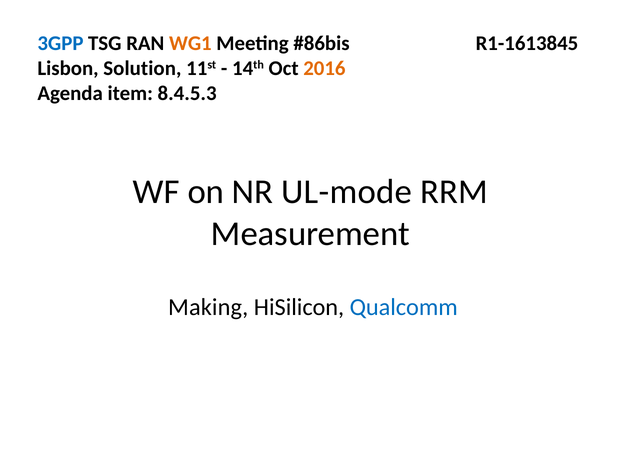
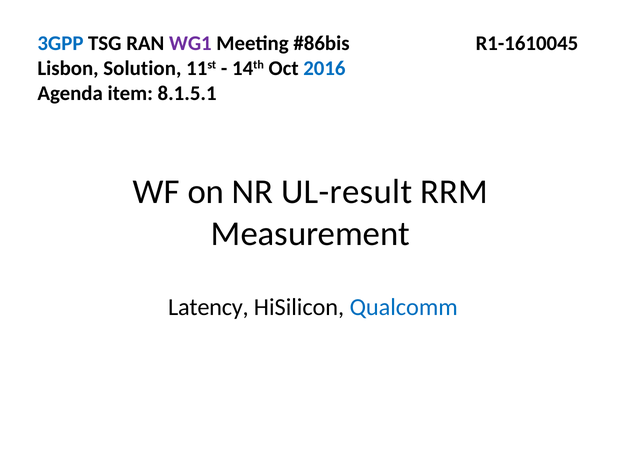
WG1 colour: orange -> purple
R1-1613845: R1-1613845 -> R1-1610045
2016 colour: orange -> blue
8.4.5.3: 8.4.5.3 -> 8.1.5.1
UL-mode: UL-mode -> UL-result
Making: Making -> Latency
